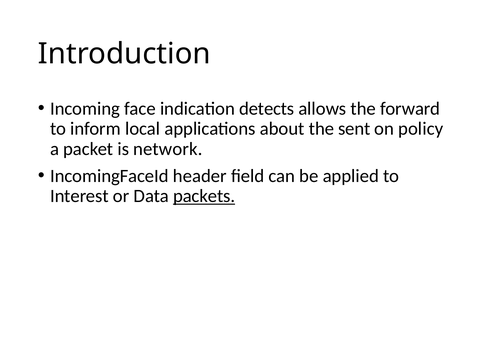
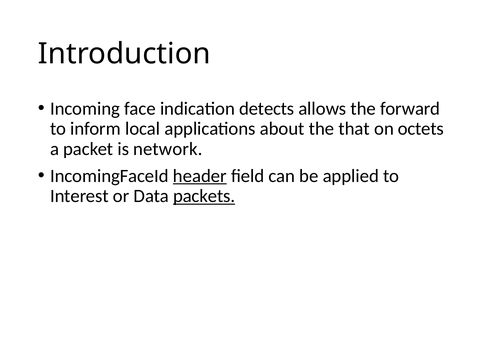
sent: sent -> that
policy: policy -> octets
header underline: none -> present
